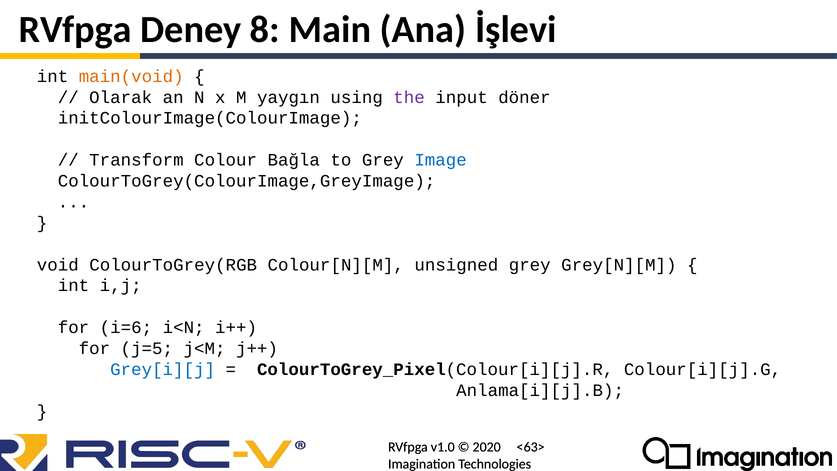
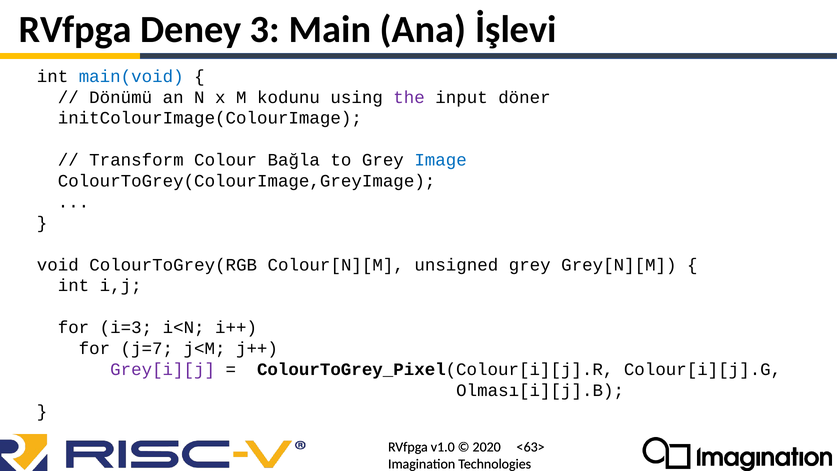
8: 8 -> 3
main(void colour: orange -> blue
Olarak: Olarak -> Dönümü
yaygın: yaygın -> kodunu
i=6: i=6 -> i=3
j=5: j=5 -> j=7
Grey[i][j colour: blue -> purple
Anlama[i][j].B: Anlama[i][j].B -> Olması[i][j].B
